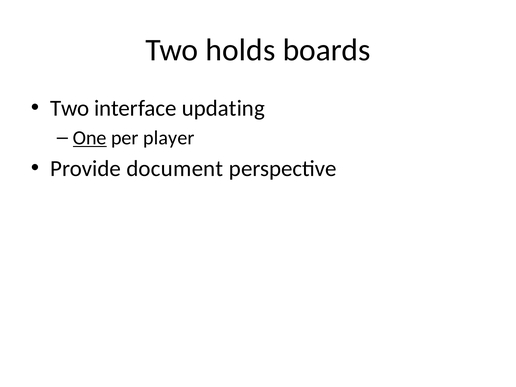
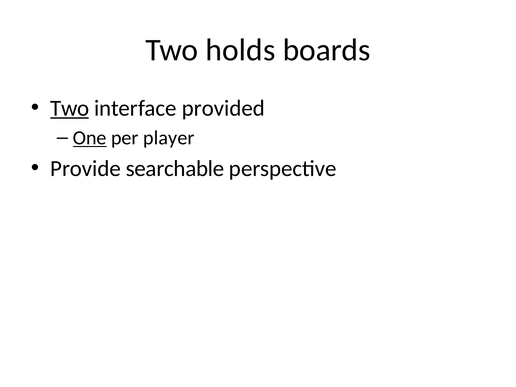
Two at (70, 108) underline: none -> present
updating: updating -> provided
document: document -> searchable
